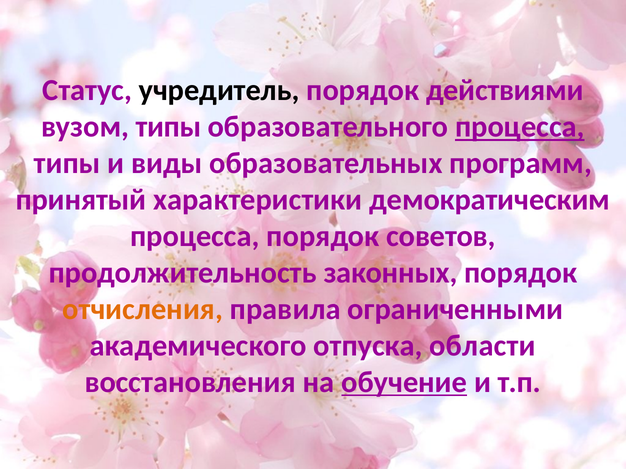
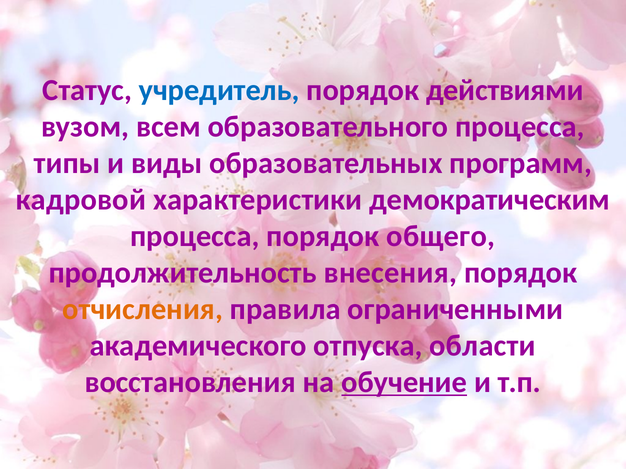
учредитель colour: black -> blue
вузом типы: типы -> всем
процесса at (520, 127) underline: present -> none
принятый: принятый -> кадровой
советов: советов -> общего
законных: законных -> внесения
